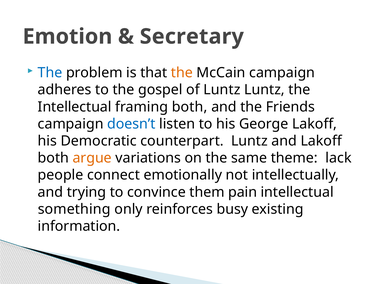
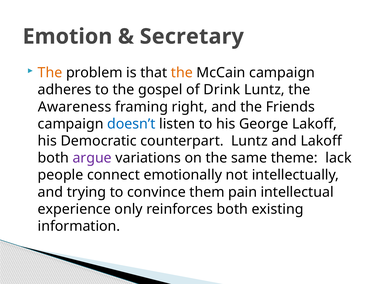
The at (50, 73) colour: blue -> orange
of Luntz: Luntz -> Drink
Intellectual at (75, 107): Intellectual -> Awareness
framing both: both -> right
argue colour: orange -> purple
something: something -> experience
reinforces busy: busy -> both
